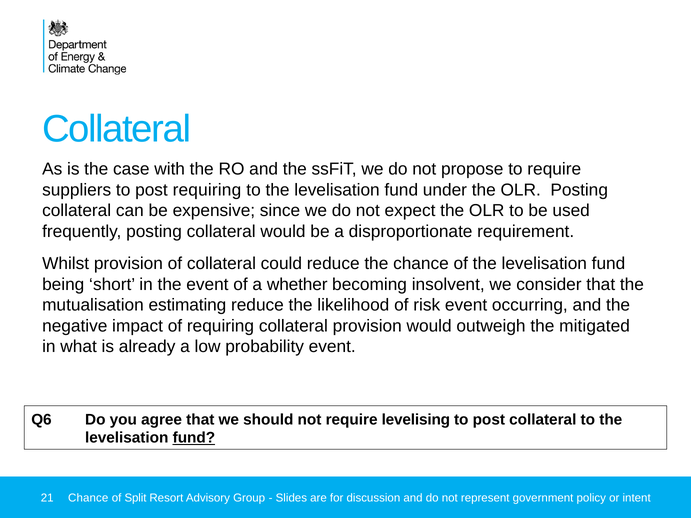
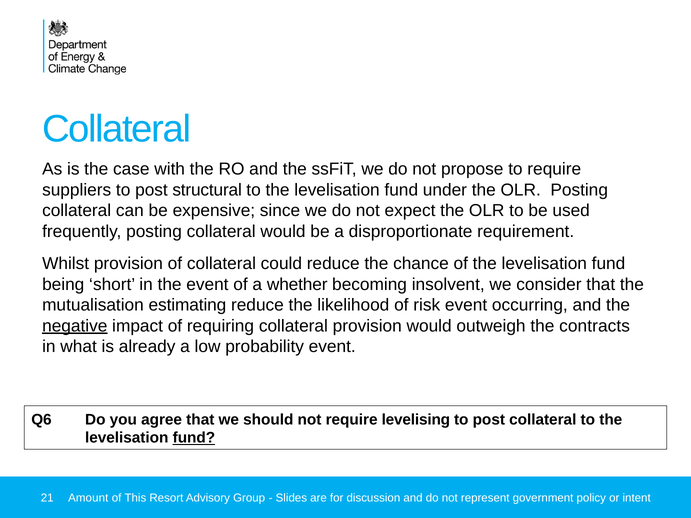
post requiring: requiring -> structural
negative underline: none -> present
mitigated: mitigated -> contracts
Chance at (88, 498): Chance -> Amount
Split: Split -> This
